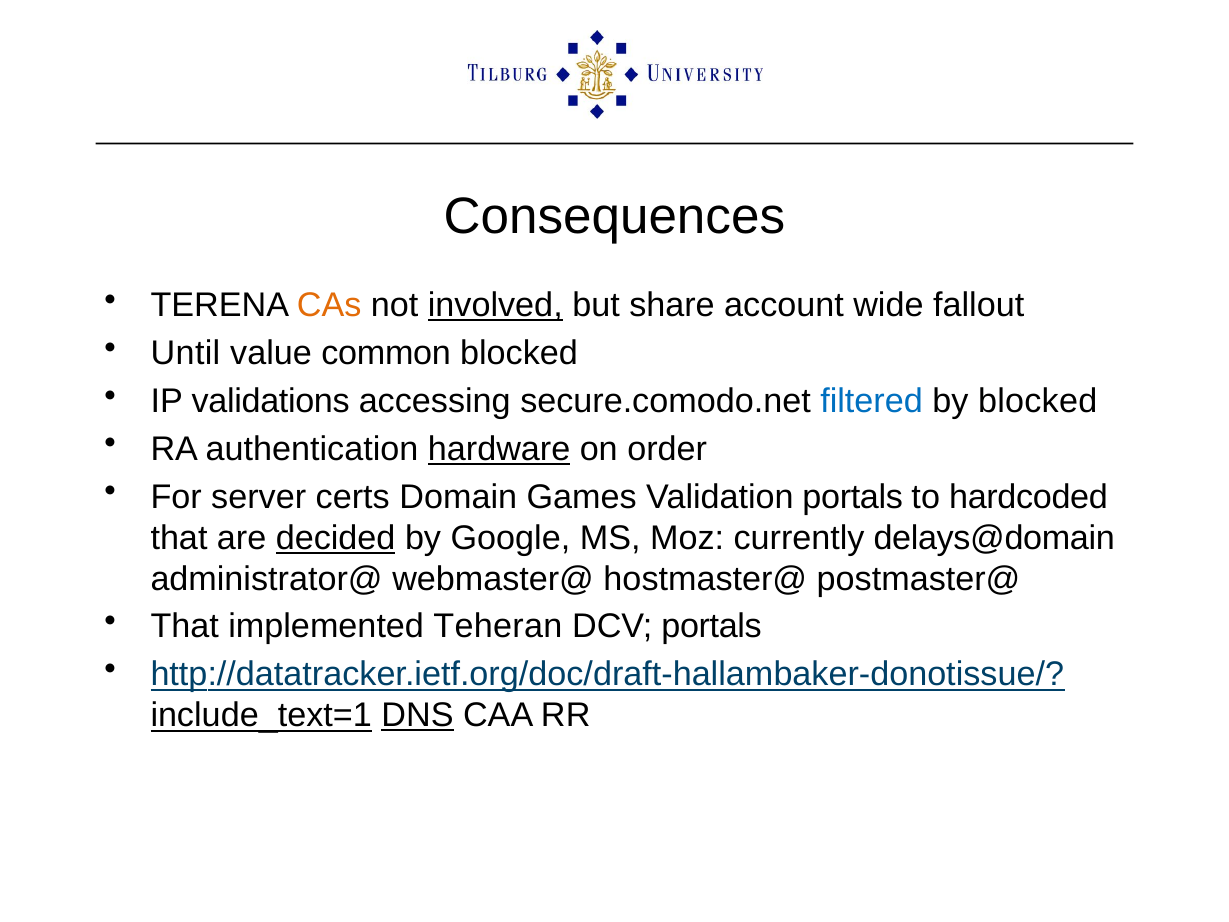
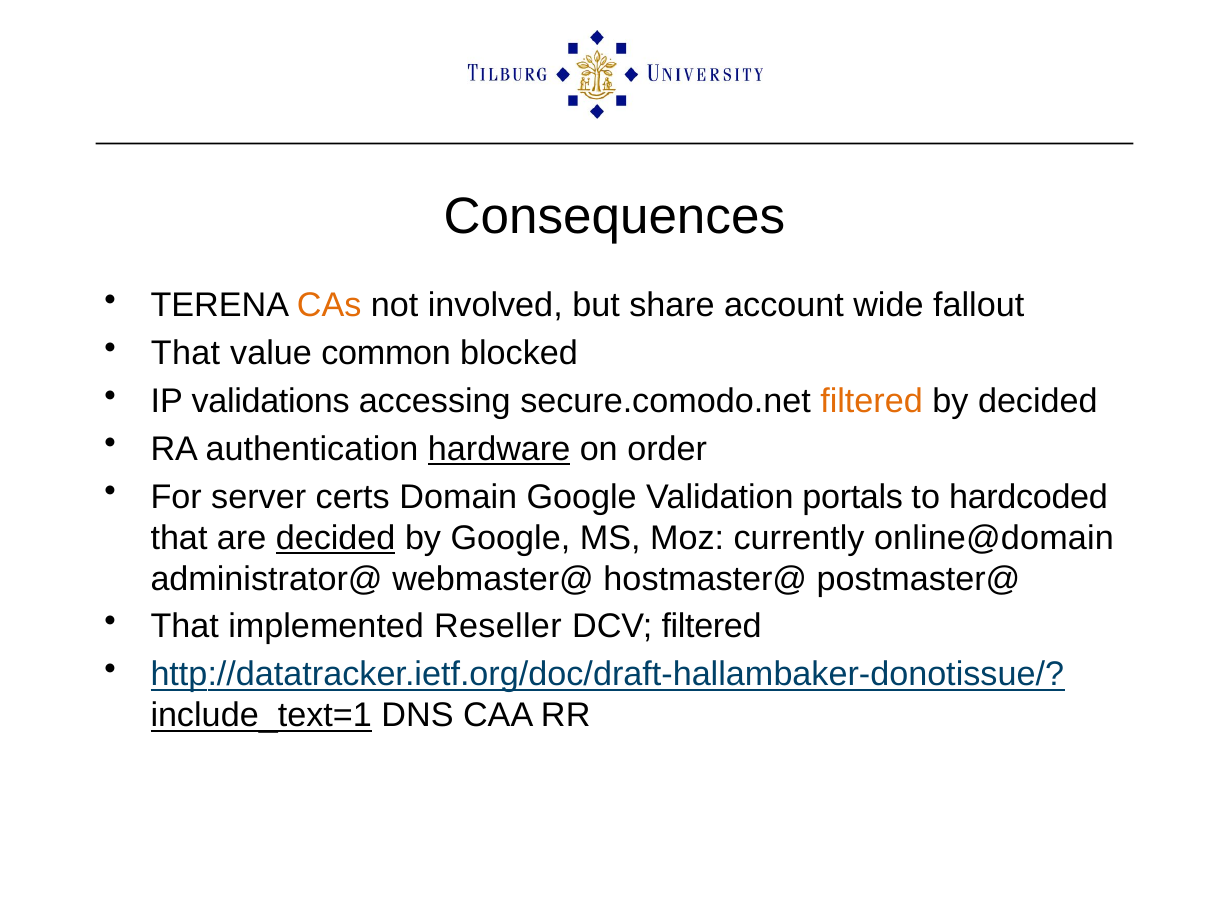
involved underline: present -> none
Until at (185, 353): Until -> That
filtered at (872, 401) colour: blue -> orange
by blocked: blocked -> decided
Domain Games: Games -> Google
delays@domain: delays@domain -> online@domain
Teheran: Teheran -> Reseller
DCV portals: portals -> filtered
DNS underline: present -> none
